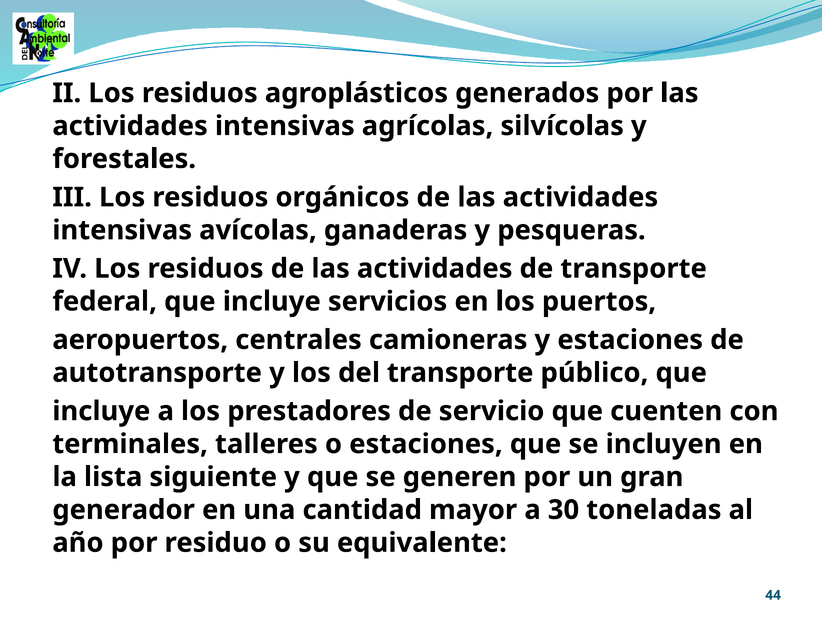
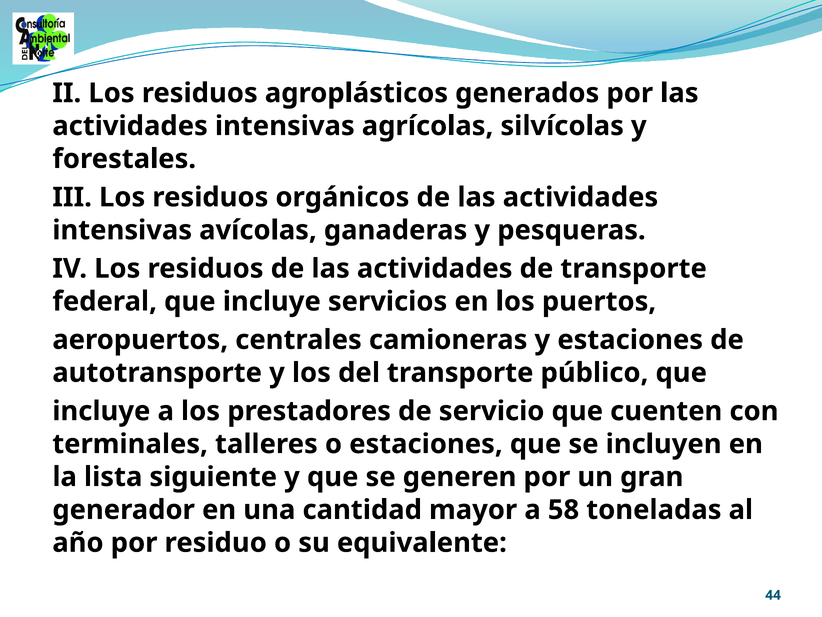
30: 30 -> 58
